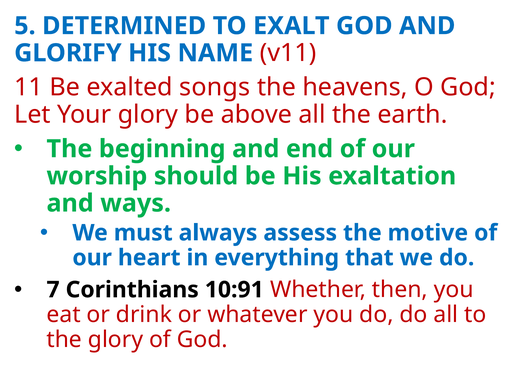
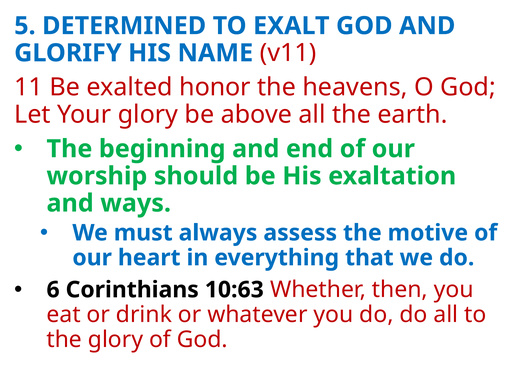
songs: songs -> honor
7: 7 -> 6
10:91: 10:91 -> 10:63
